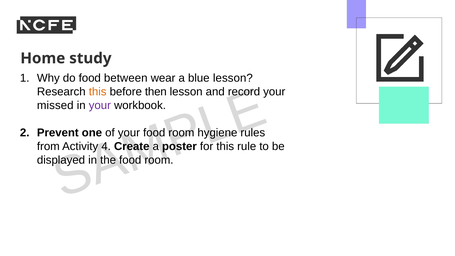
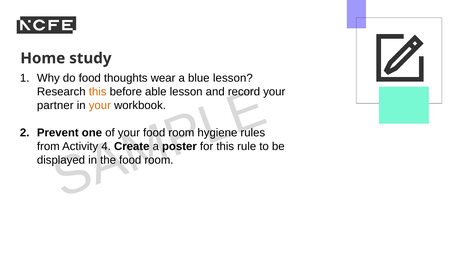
between: between -> thoughts
then: then -> able
missed: missed -> partner
your at (100, 105) colour: purple -> orange
